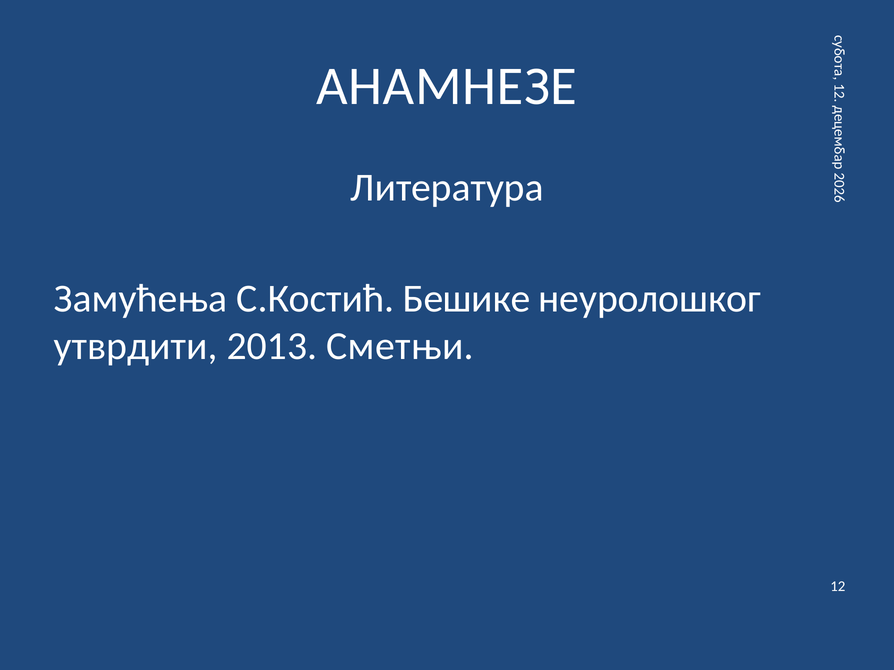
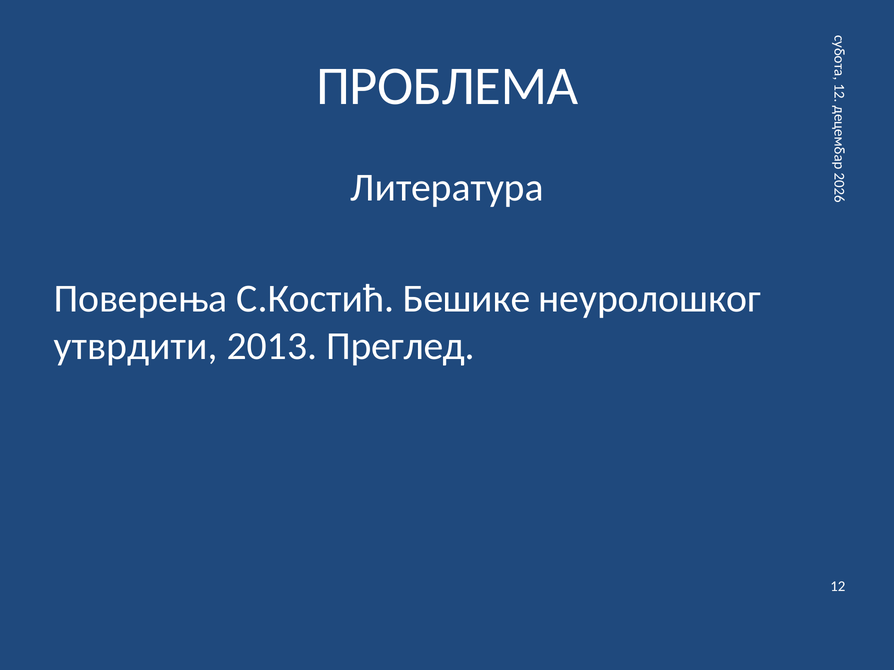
АНАМНЕЗЕ: АНАМНЕЗЕ -> ПРОБЛЕМА
Замућења: Замућења -> Поверења
Сметњи: Сметњи -> Преглед
